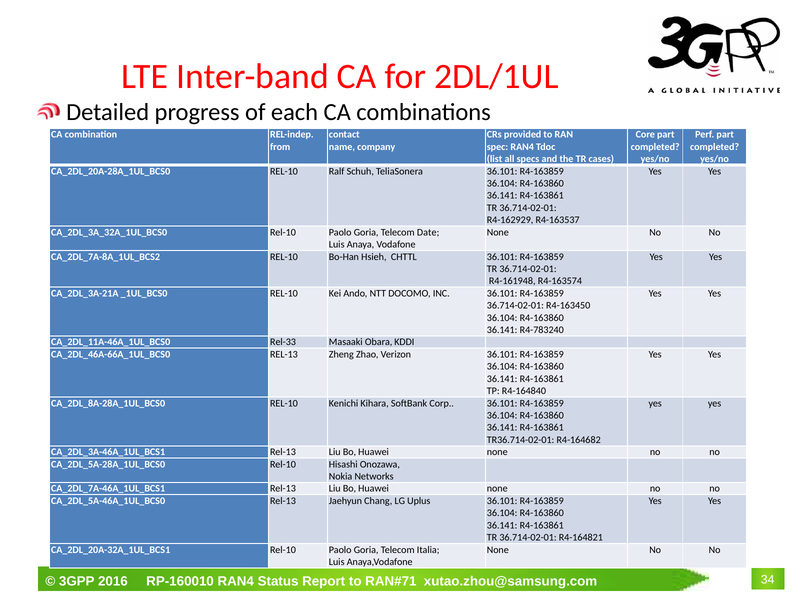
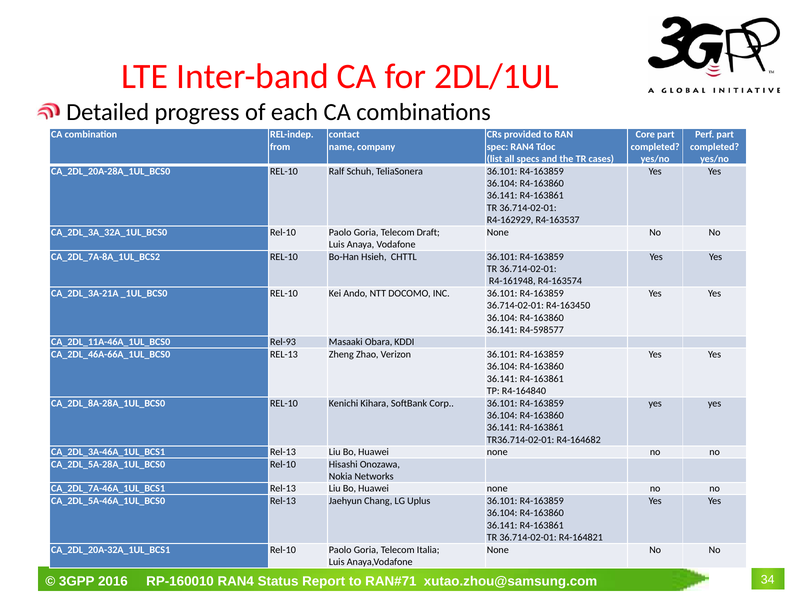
Date: Date -> Draft
R4-783240: R4-783240 -> R4-598577
Rel-33: Rel-33 -> Rel-93
